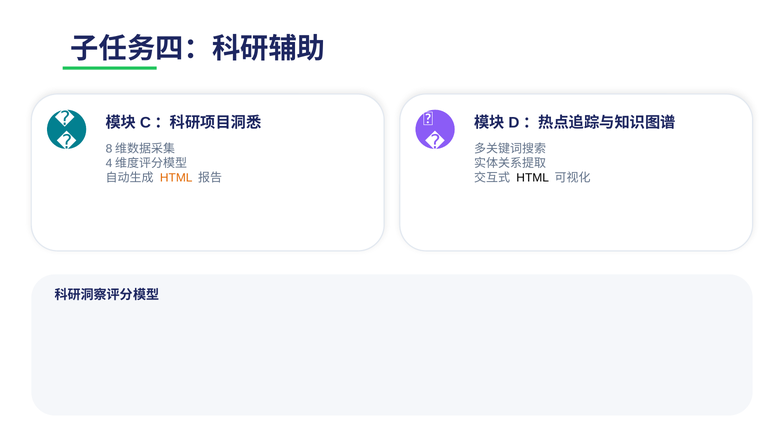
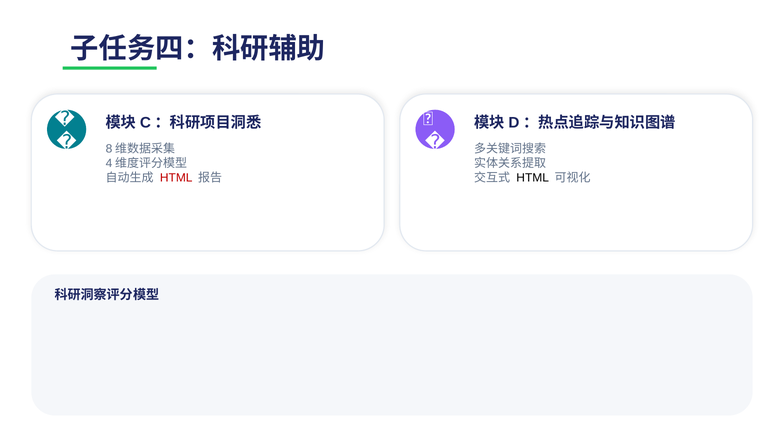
HTML at (176, 178) colour: orange -> red
